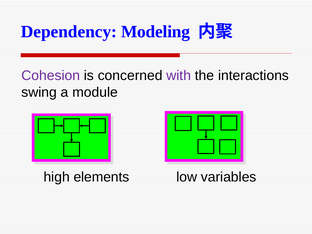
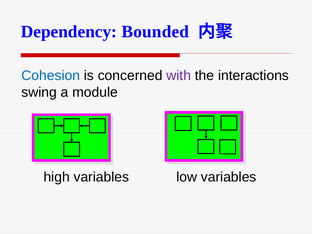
Modeling: Modeling -> Bounded
Cohesion colour: purple -> blue
high elements: elements -> variables
